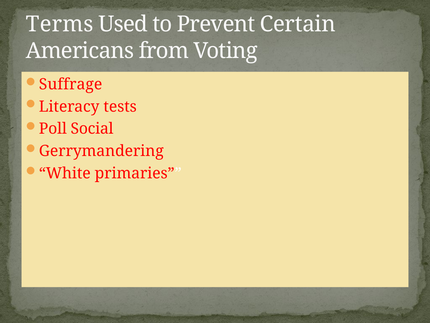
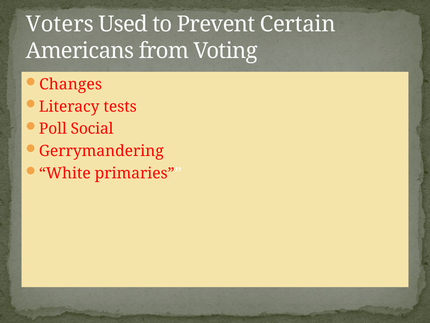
Terms: Terms -> Voters
Suffrage: Suffrage -> Changes
